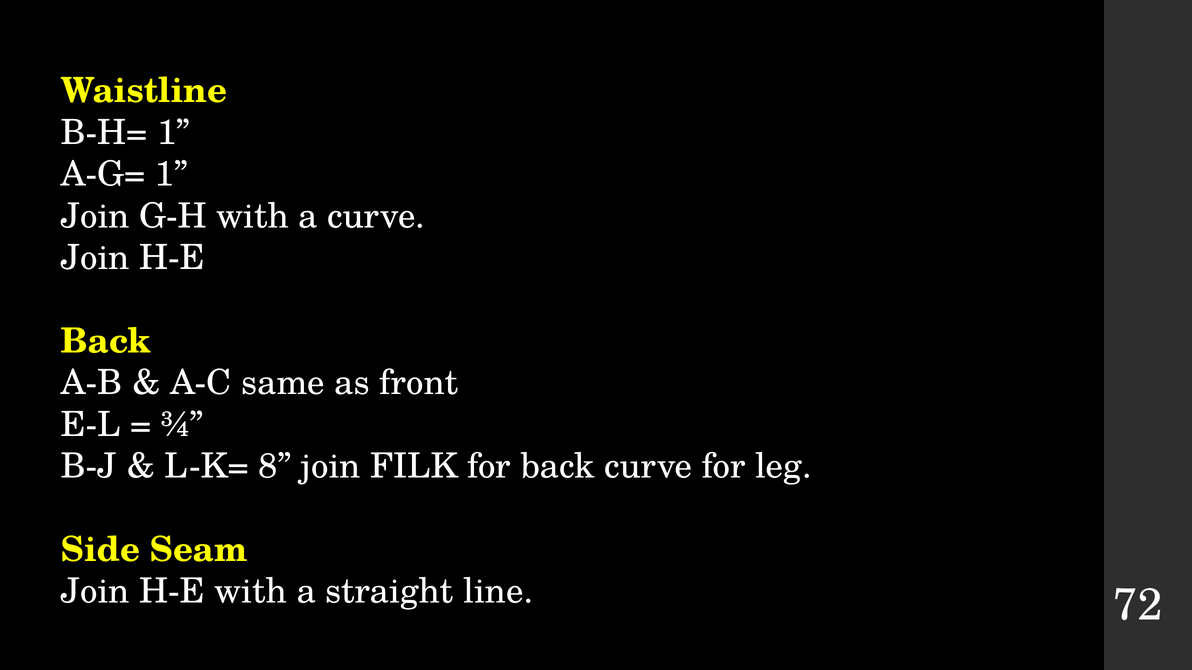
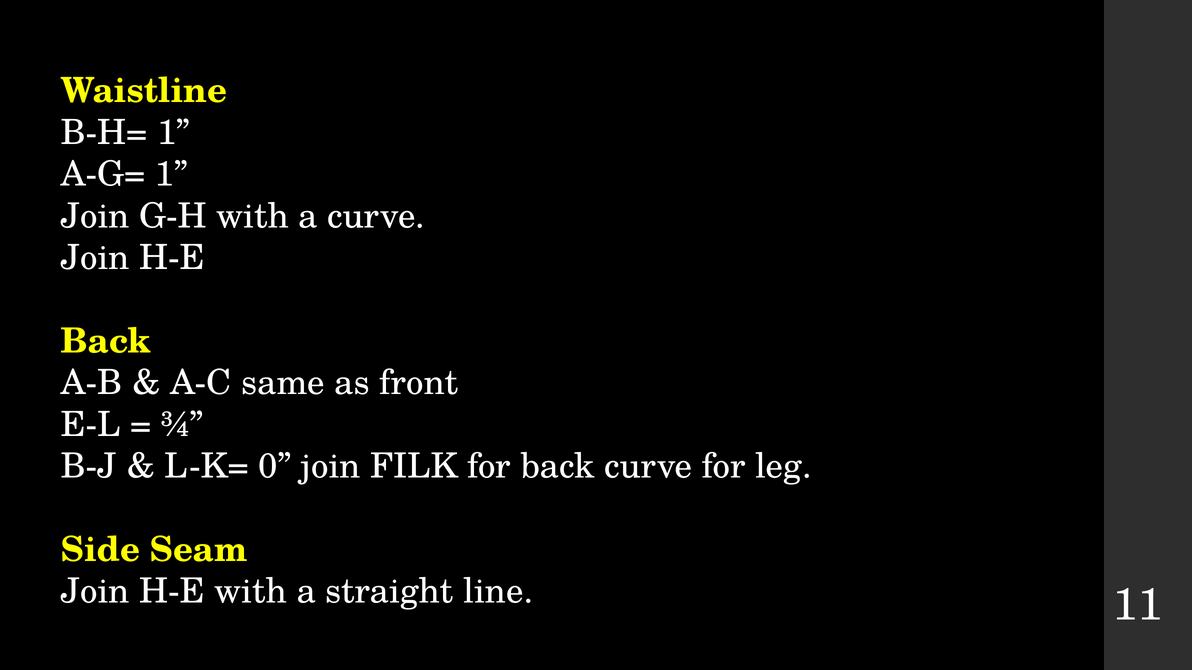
8: 8 -> 0
72: 72 -> 11
